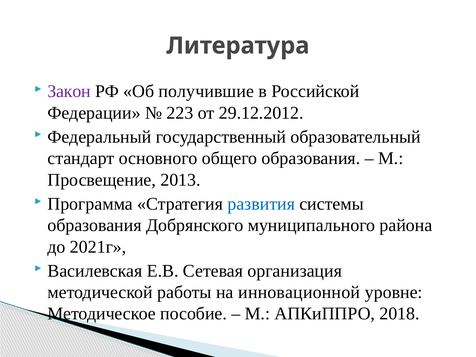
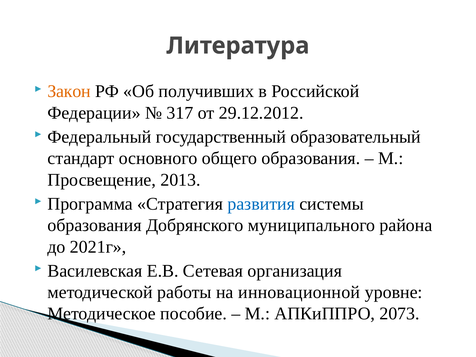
Закон colour: purple -> orange
получившие: получившие -> получивших
223: 223 -> 317
2018: 2018 -> 2073
